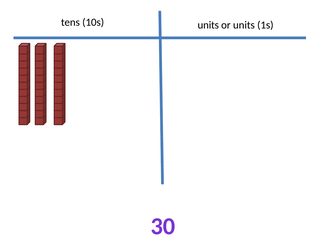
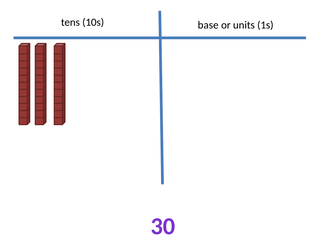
10s units: units -> base
